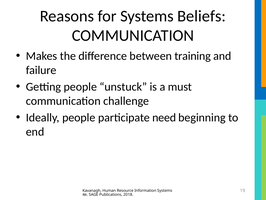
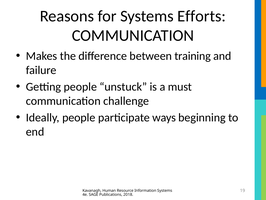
Beliefs: Beliefs -> Efforts
need: need -> ways
